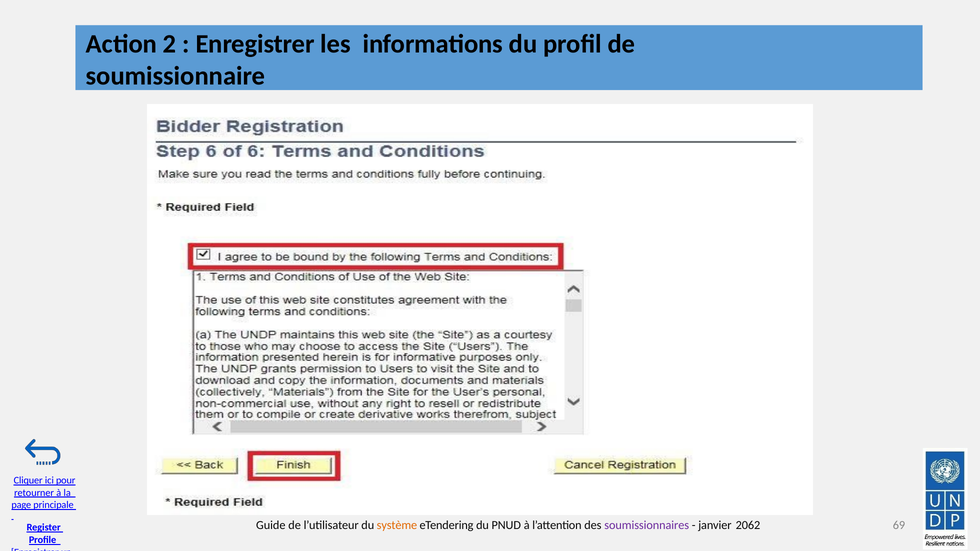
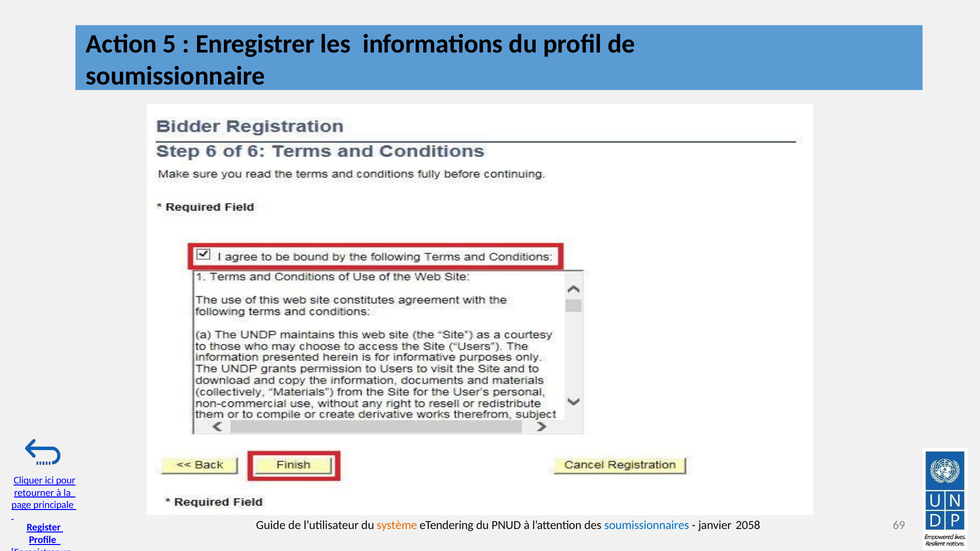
2: 2 -> 5
soumissionnaires colour: purple -> blue
2062: 2062 -> 2058
